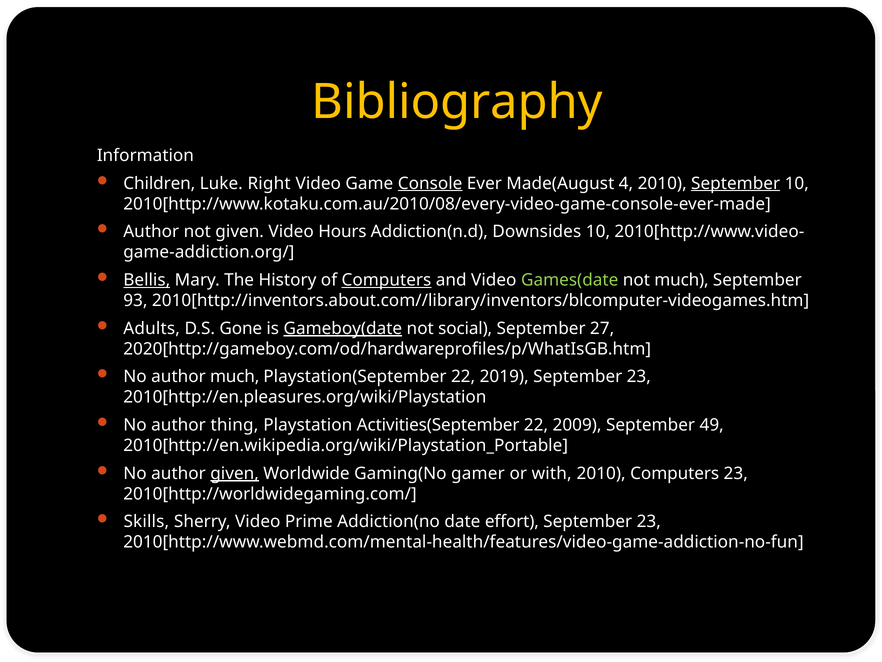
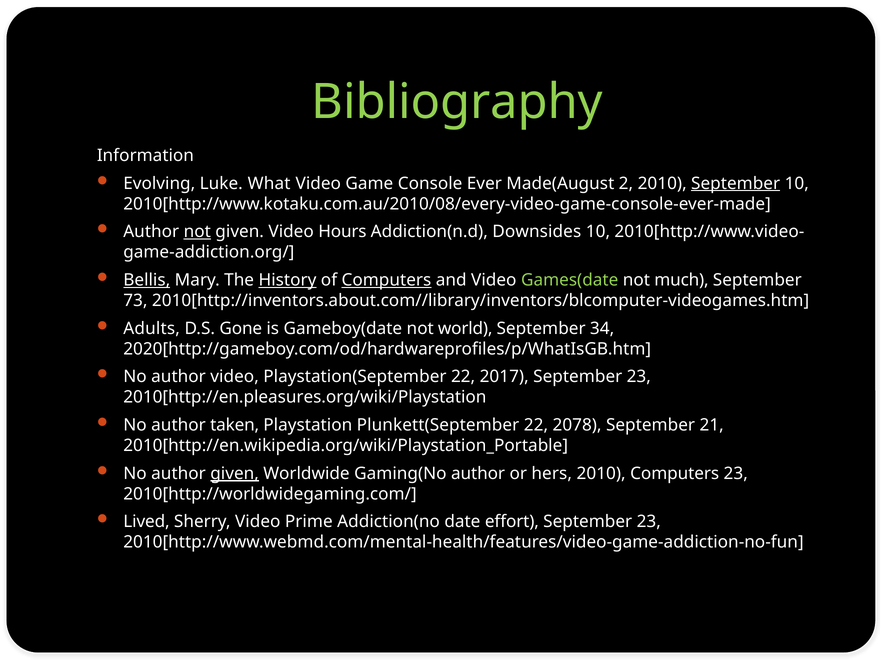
Bibliography colour: yellow -> light green
Children: Children -> Evolving
Right: Right -> What
Console underline: present -> none
4: 4 -> 2
not at (197, 232) underline: none -> present
History underline: none -> present
93: 93 -> 73
Gameboy(date underline: present -> none
social: social -> world
27: 27 -> 34
author much: much -> video
2019: 2019 -> 2017
thing: thing -> taken
Activities(September: Activities(September -> Plunkett(September
2009: 2009 -> 2078
49: 49 -> 21
Gaming(No gamer: gamer -> author
with: with -> hers
Skills: Skills -> Lived
